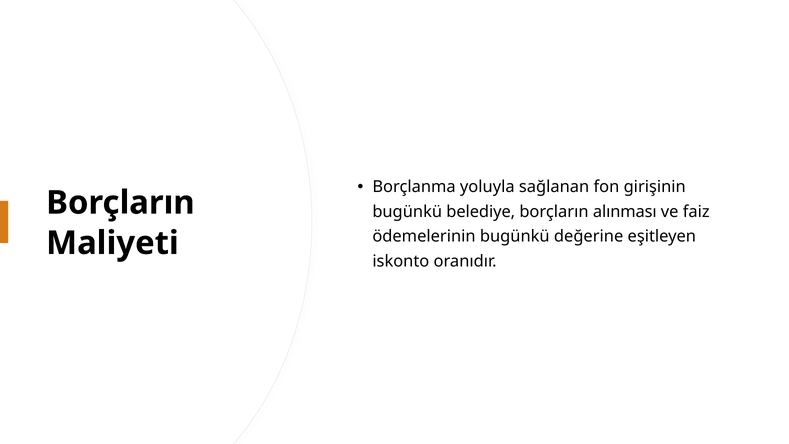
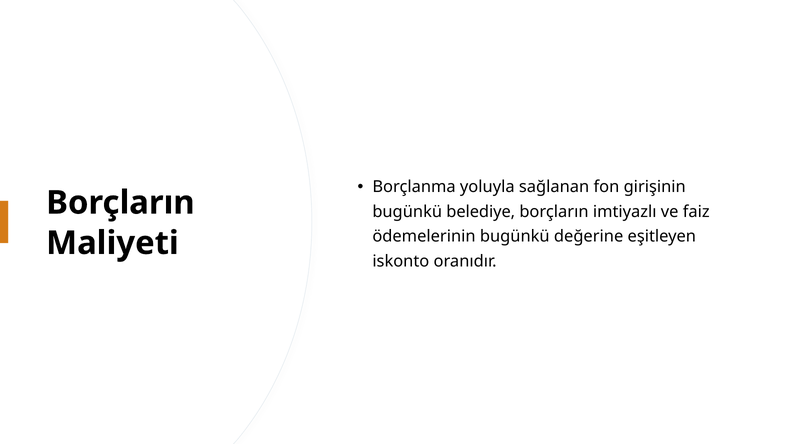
alınması: alınması -> imtiyazlı
